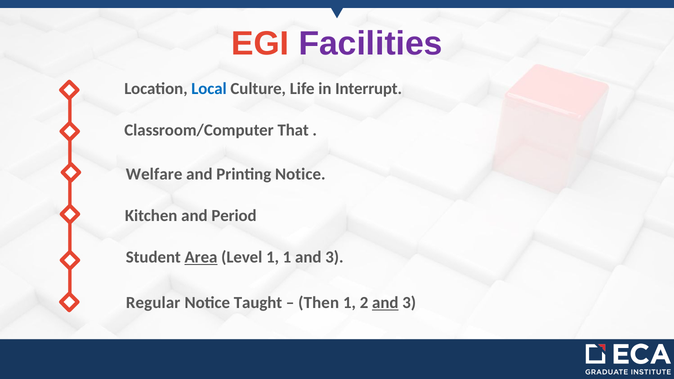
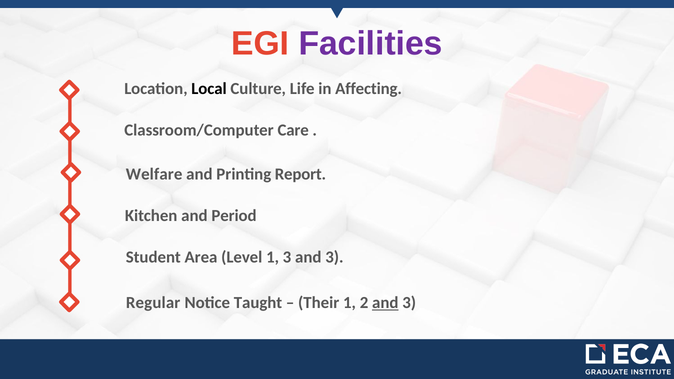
Local colour: blue -> black
Interrupt: Interrupt -> Affecting
That: That -> Care
Printing Notice: Notice -> Report
Area underline: present -> none
1 1: 1 -> 3
Then: Then -> Their
